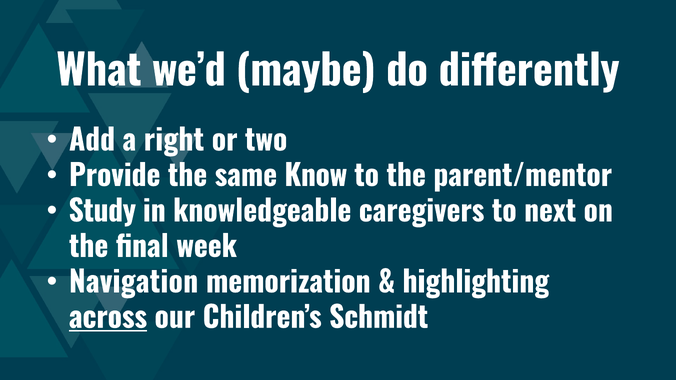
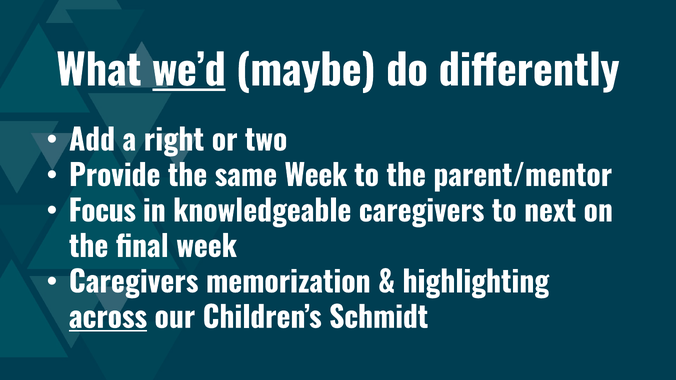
we’d underline: none -> present
same Know: Know -> Week
Study: Study -> Focus
Navigation at (134, 283): Navigation -> Caregivers
